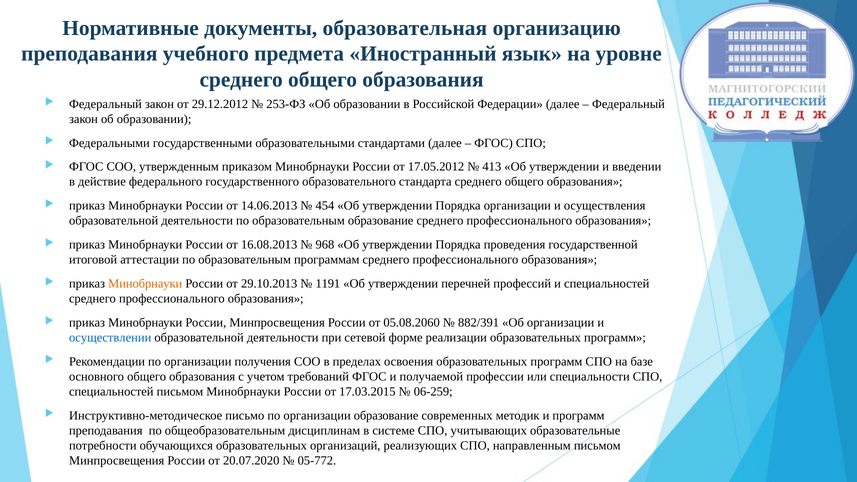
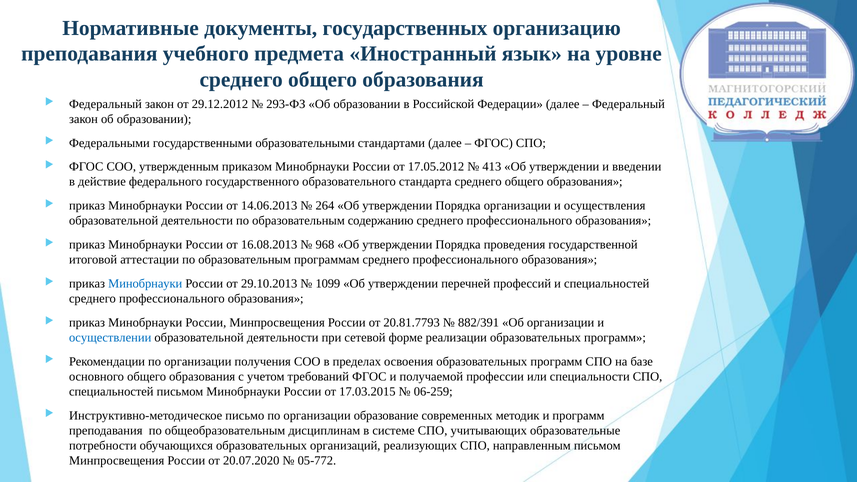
образовательная: образовательная -> государственных
253-ФЗ: 253-ФЗ -> 293-ФЗ
454: 454 -> 264
образовательным образование: образование -> содержанию
Минобрнауки at (145, 284) colour: orange -> blue
1191: 1191 -> 1099
05.08.2060: 05.08.2060 -> 20.81.7793
